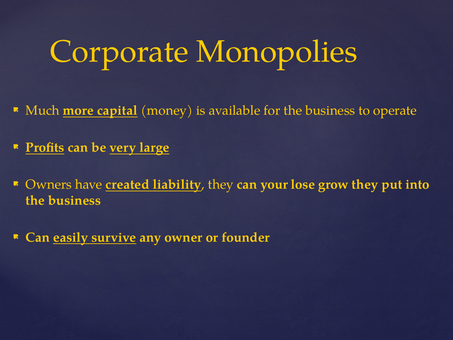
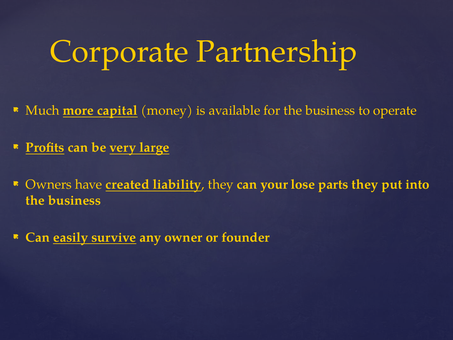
Monopolies: Monopolies -> Partnership
grow: grow -> parts
